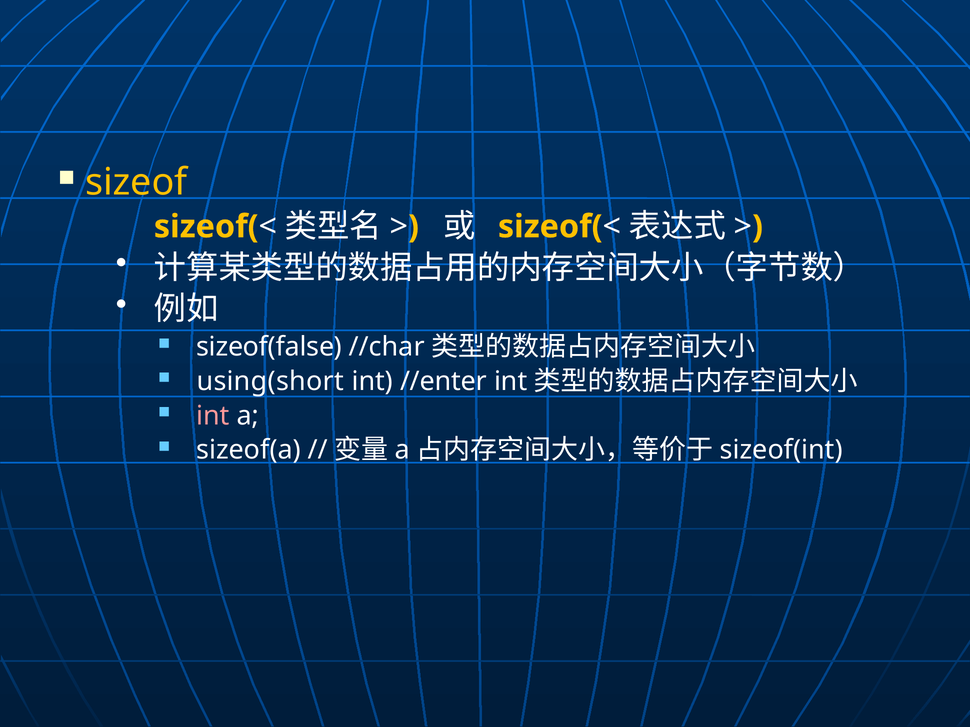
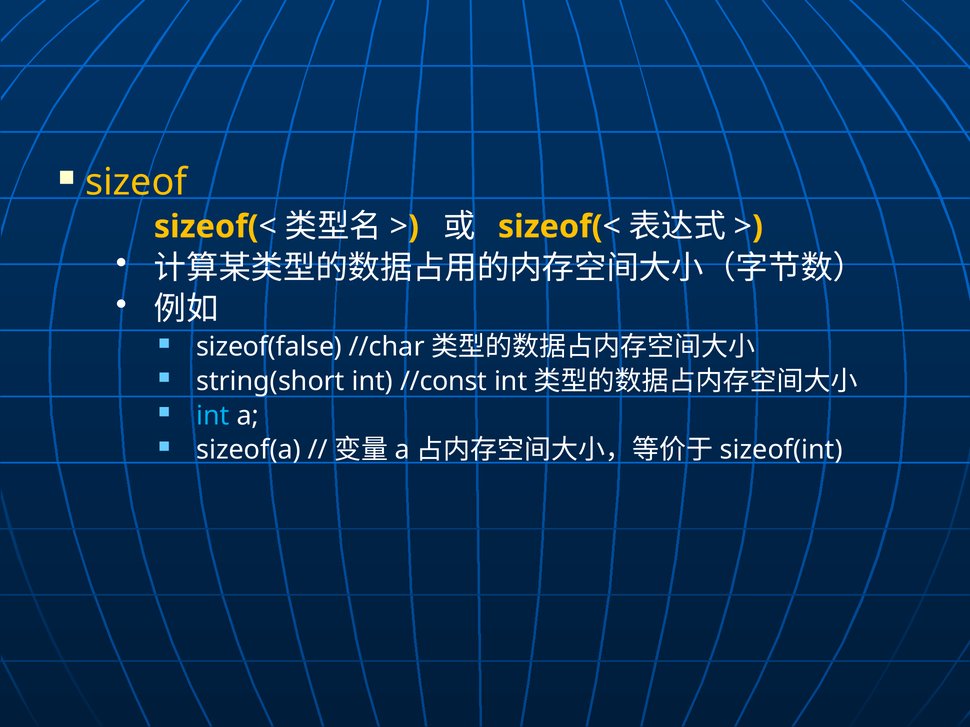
using(short: using(short -> string(short
//enter: //enter -> //const
int at (213, 416) colour: pink -> light blue
